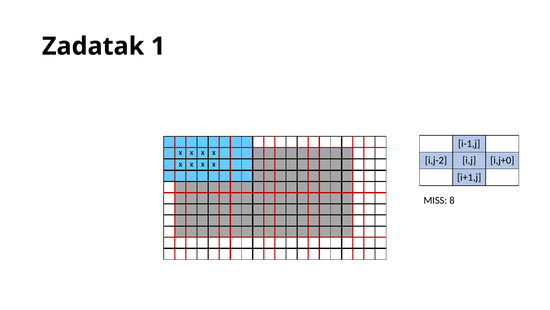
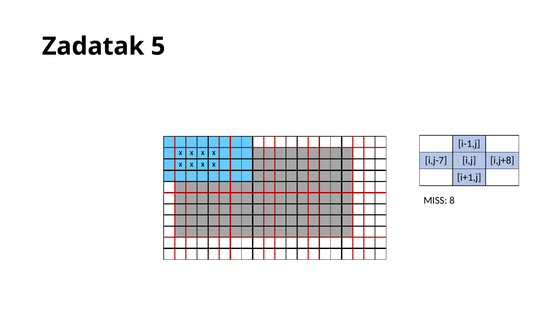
1: 1 -> 5
i,j-2: i,j-2 -> i,j-7
i,j+0: i,j+0 -> i,j+8
